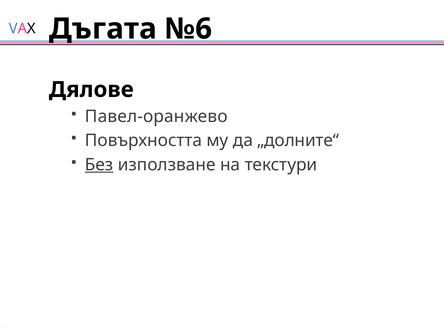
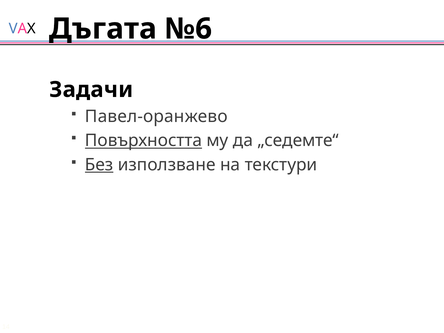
Дялове: Дялове -> Задачи
Повърхността underline: none -> present
„долните“: „долните“ -> „седемте“
